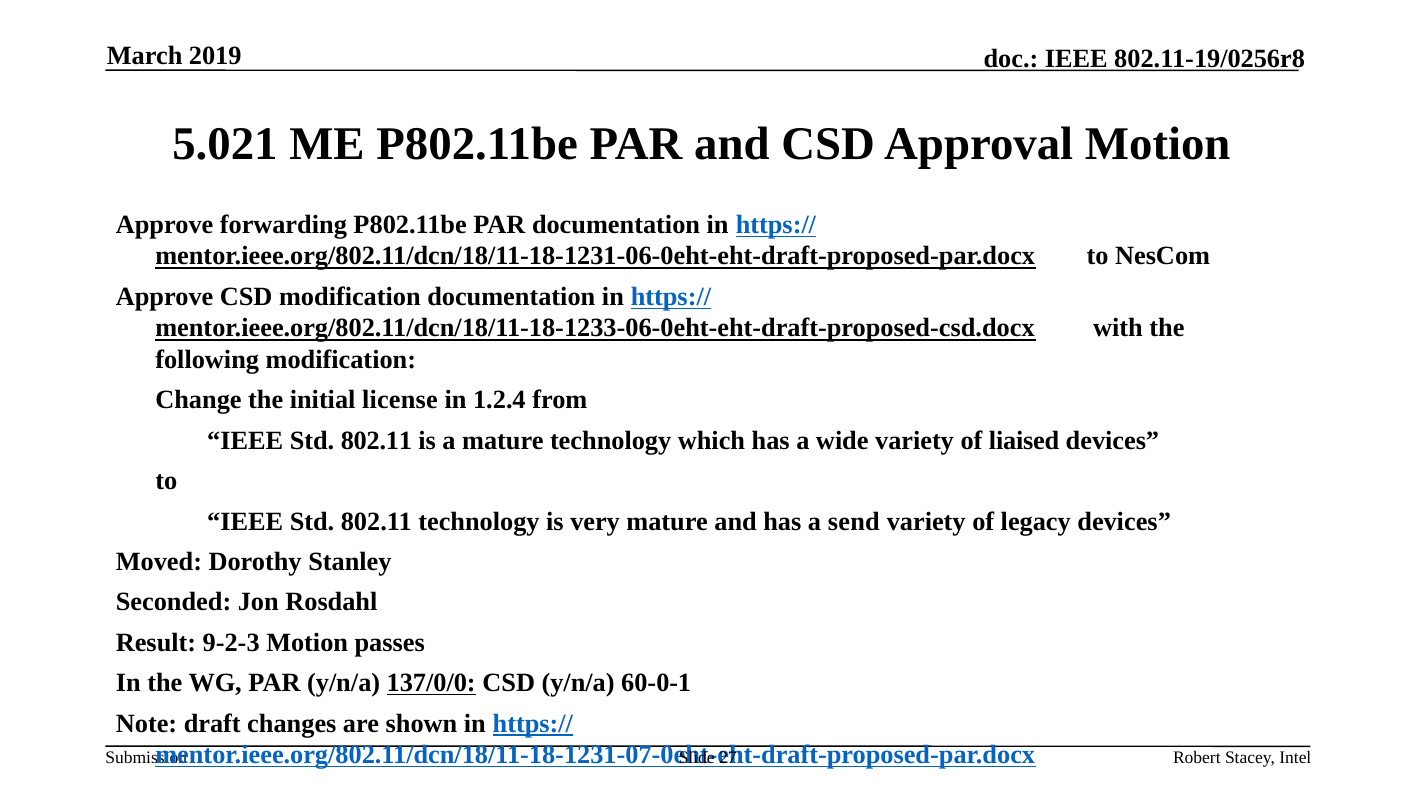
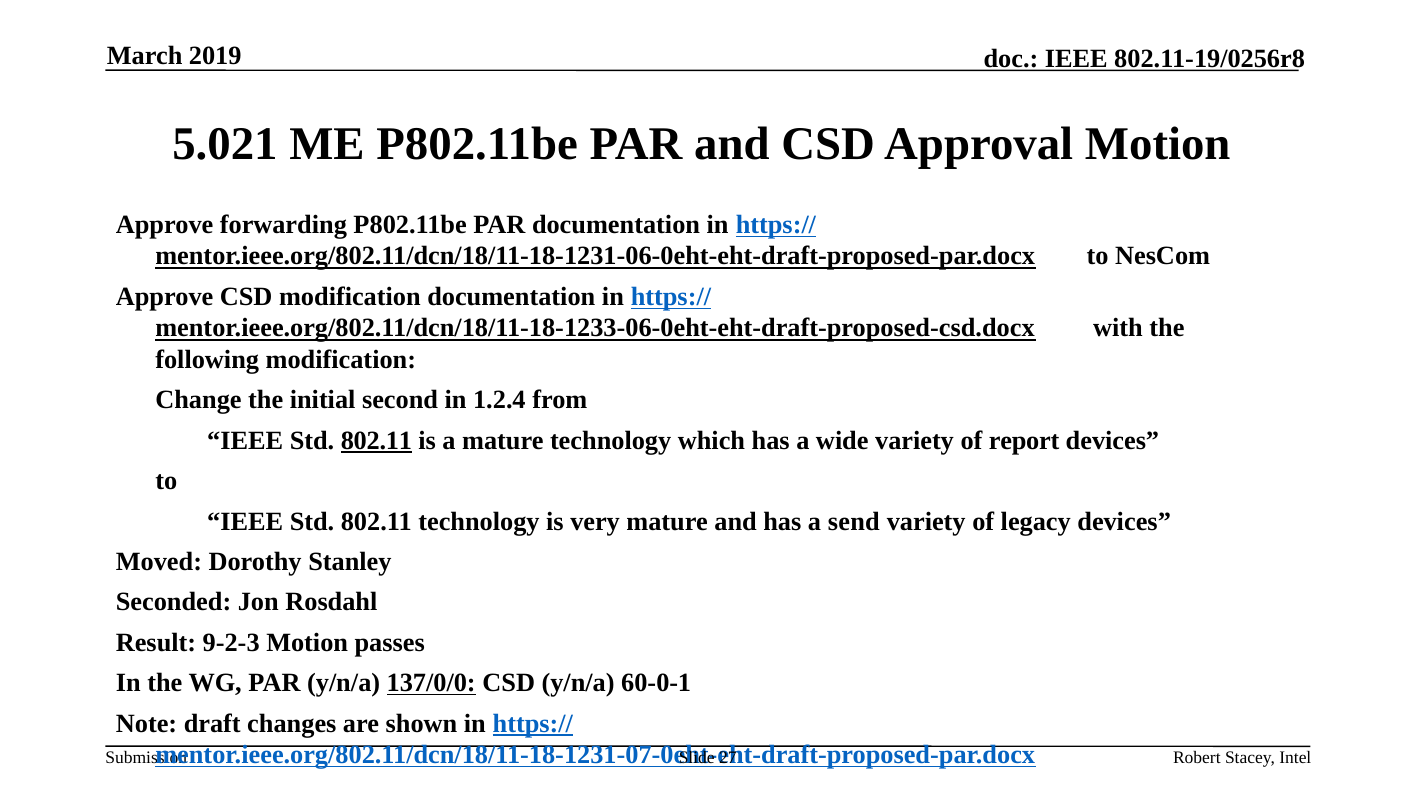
license: license -> second
802.11 at (376, 440) underline: none -> present
liaised: liaised -> report
